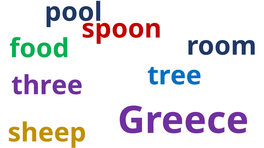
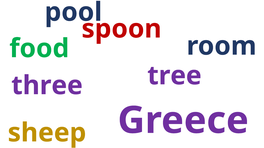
tree colour: blue -> purple
